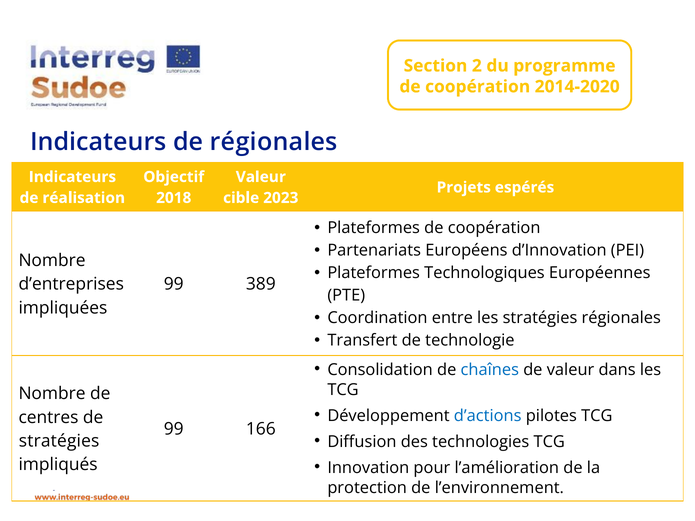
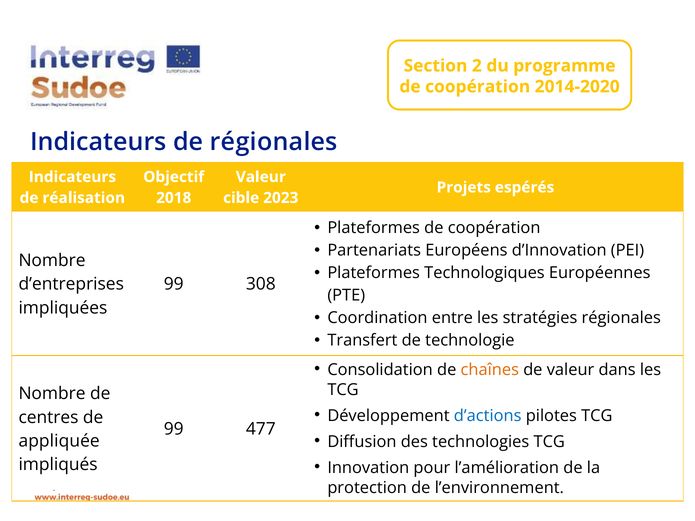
389: 389 -> 308
chaînes colour: blue -> orange
166: 166 -> 477
stratégies at (59, 441): stratégies -> appliquée
